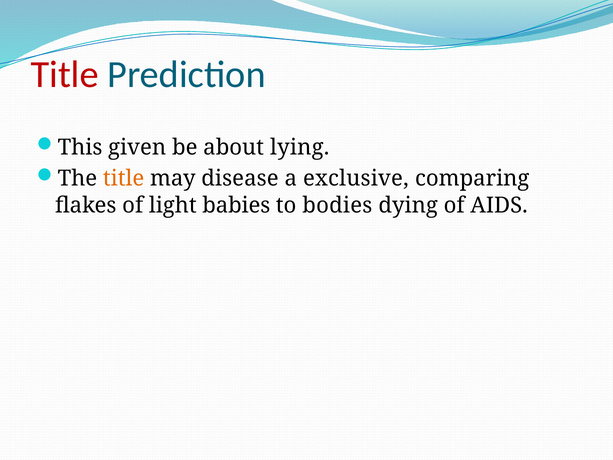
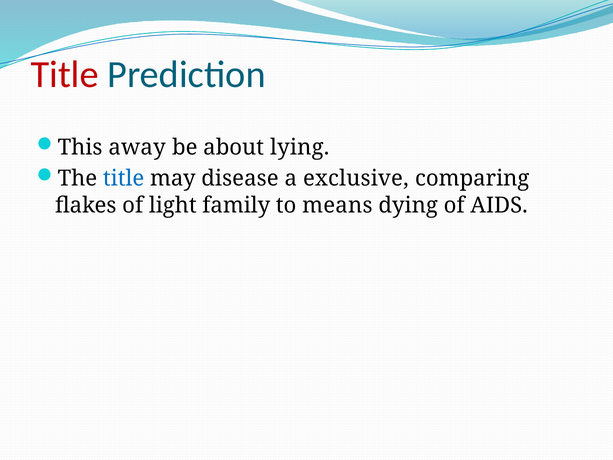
given: given -> away
title at (124, 179) colour: orange -> blue
babies: babies -> family
bodies: bodies -> means
